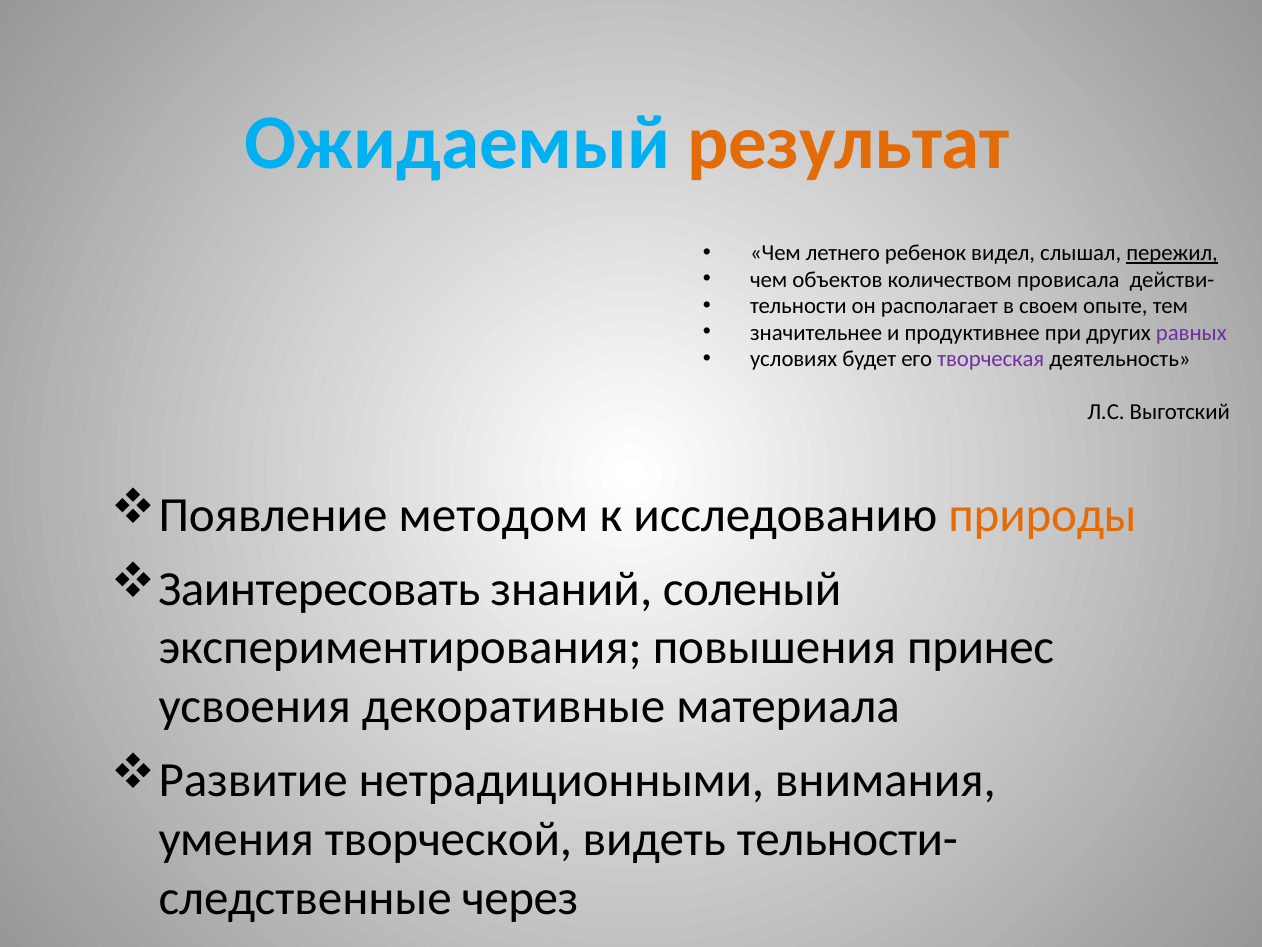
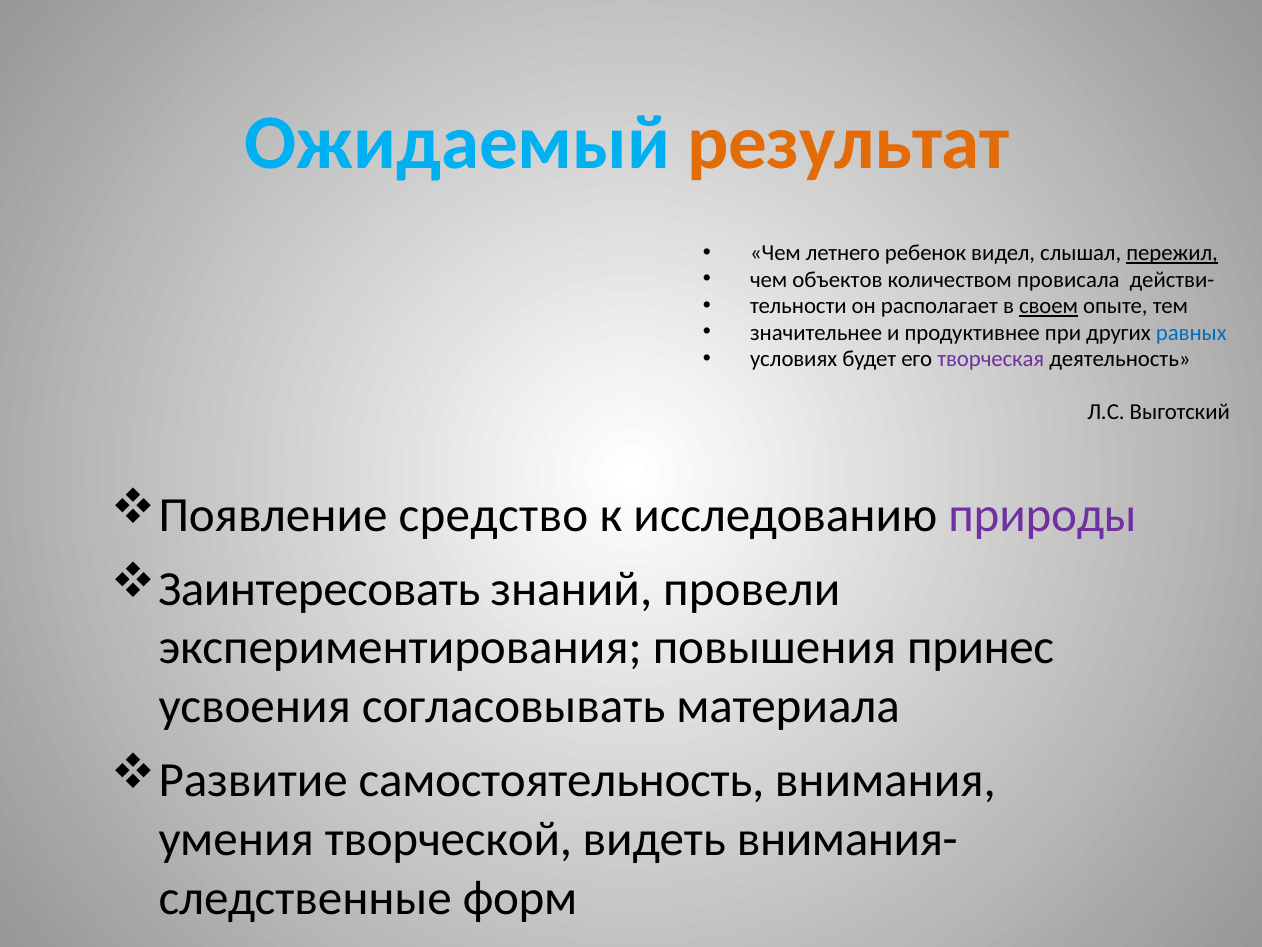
своем underline: none -> present
равных colour: purple -> blue
методом: методом -> средство
природы colour: orange -> purple
соленый: соленый -> провели
декоративные: декоративные -> согласовывать
нетрадиционными: нетрадиционными -> самостоятельность
тельности-: тельности- -> внимания-
через: через -> форм
